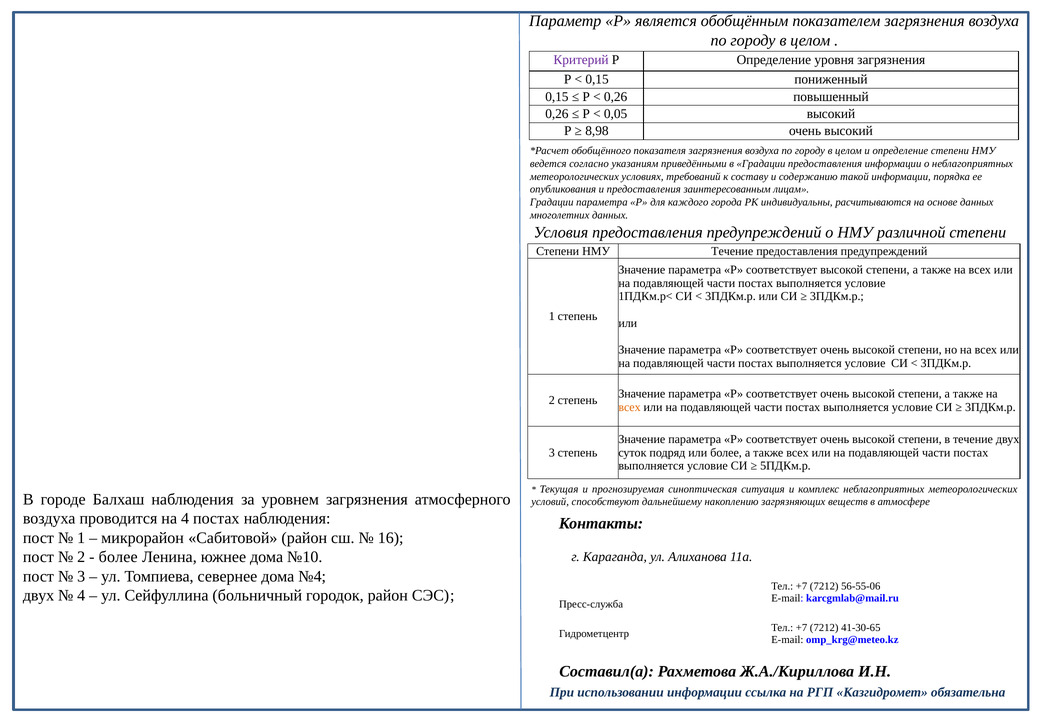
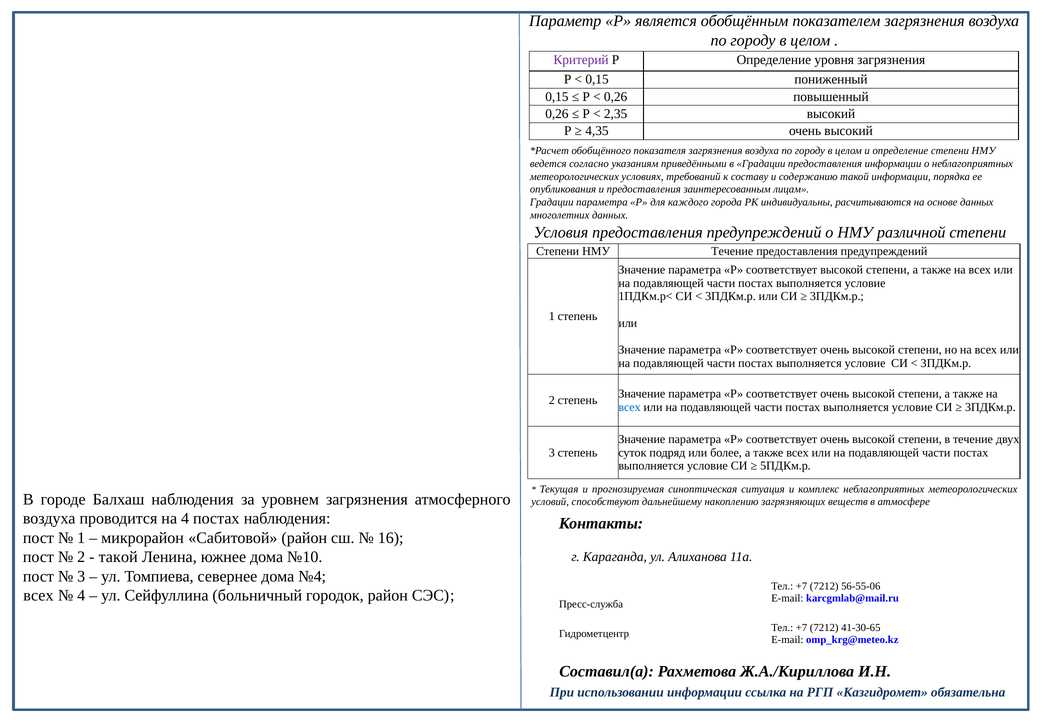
0,05: 0,05 -> 2,35
8,98: 8,98 -> 4,35
всех at (630, 407) colour: orange -> blue
более at (118, 557): более -> такой
двух at (39, 595): двух -> всех
